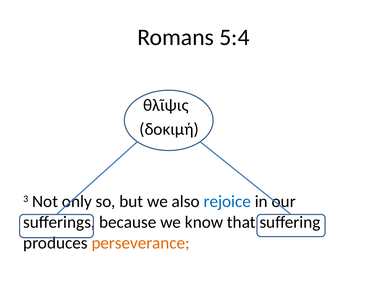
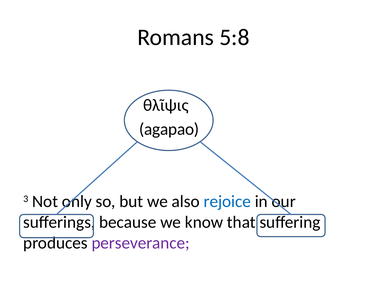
5:4: 5:4 -> 5:8
δοκιμή: δοκιμή -> agapao
perseverance colour: orange -> purple
